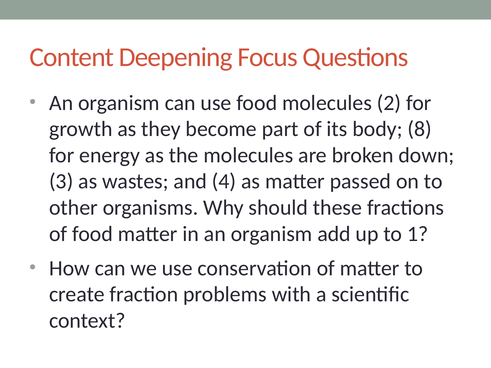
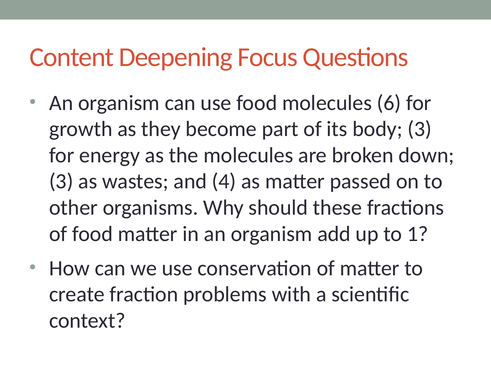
2: 2 -> 6
body 8: 8 -> 3
